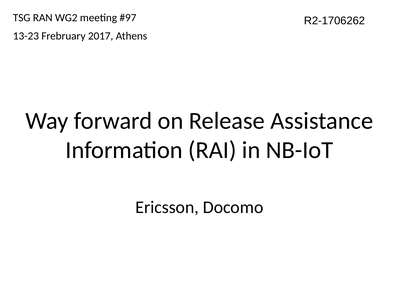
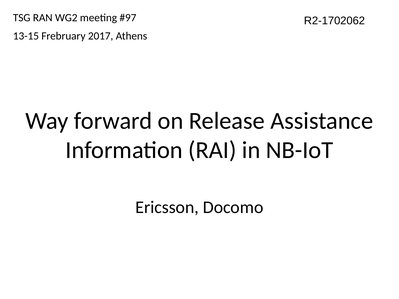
R2-1706262: R2-1706262 -> R2-1702062
13-23: 13-23 -> 13-15
